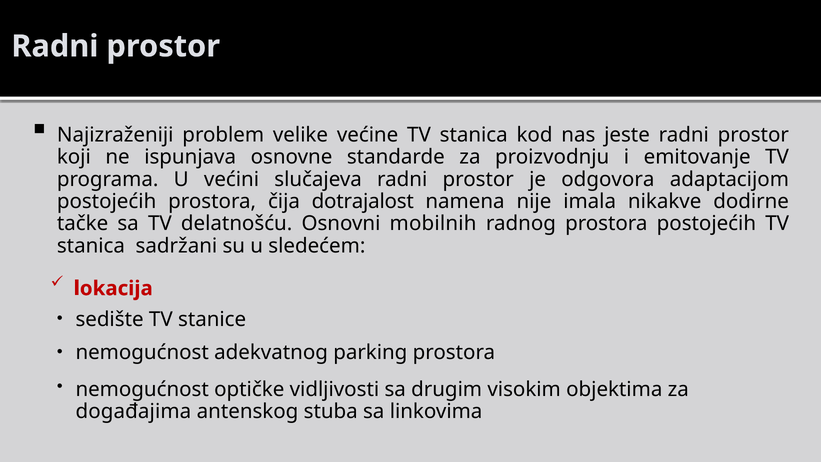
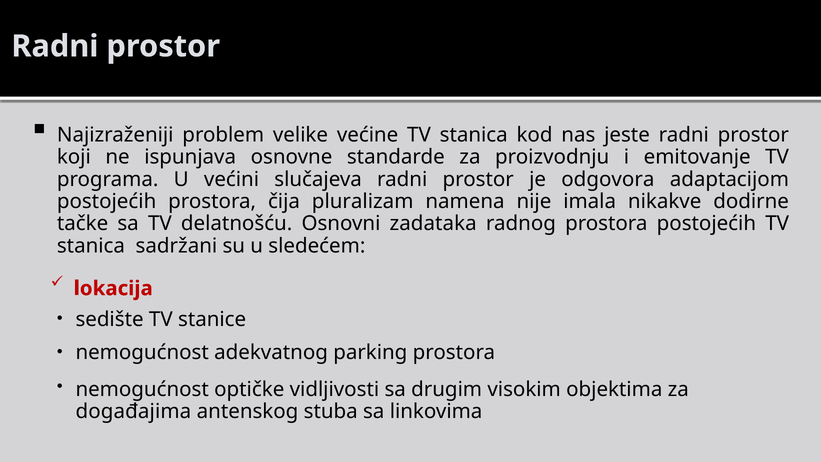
dotrajalost: dotrajalost -> pluralizam
mobilnih: mobilnih -> zadataka
